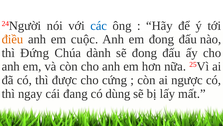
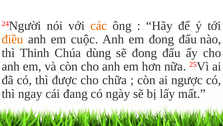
các colour: blue -> orange
Đứng: Đứng -> Thinh
dành: dành -> dùng
cứng: cứng -> chữa
dùng: dùng -> ngày
